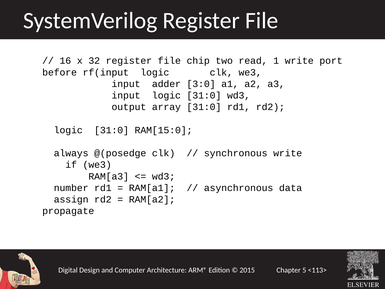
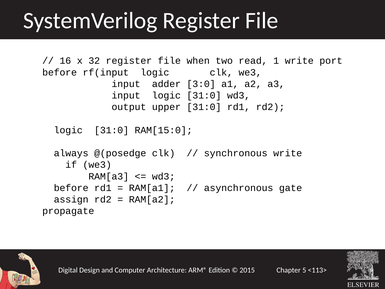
chip: chip -> when
array: array -> upper
number at (71, 188): number -> before
data: data -> gate
